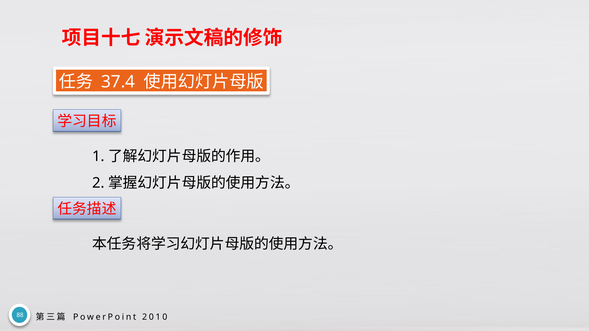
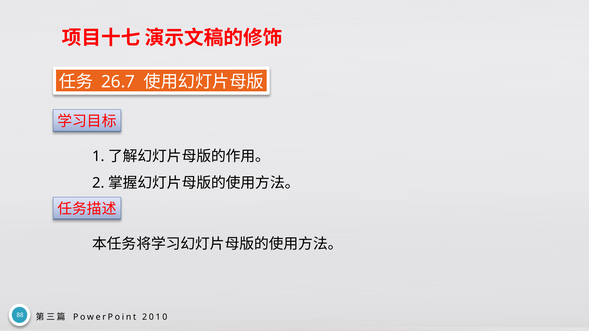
37.4: 37.4 -> 26.7
